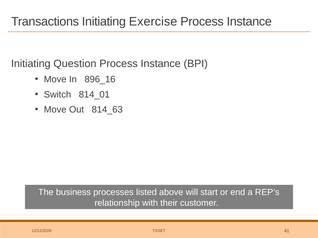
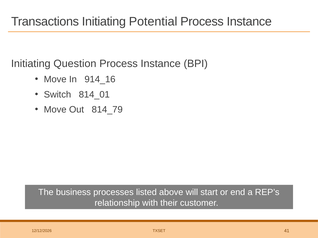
Exercise: Exercise -> Potential
896_16: 896_16 -> 914_16
814_63: 814_63 -> 814_79
